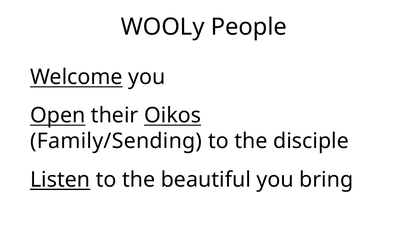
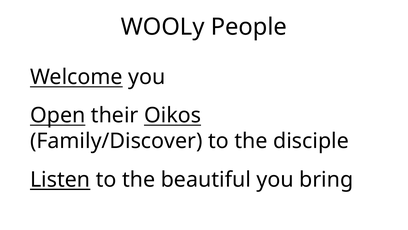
Family/Sending: Family/Sending -> Family/Discover
